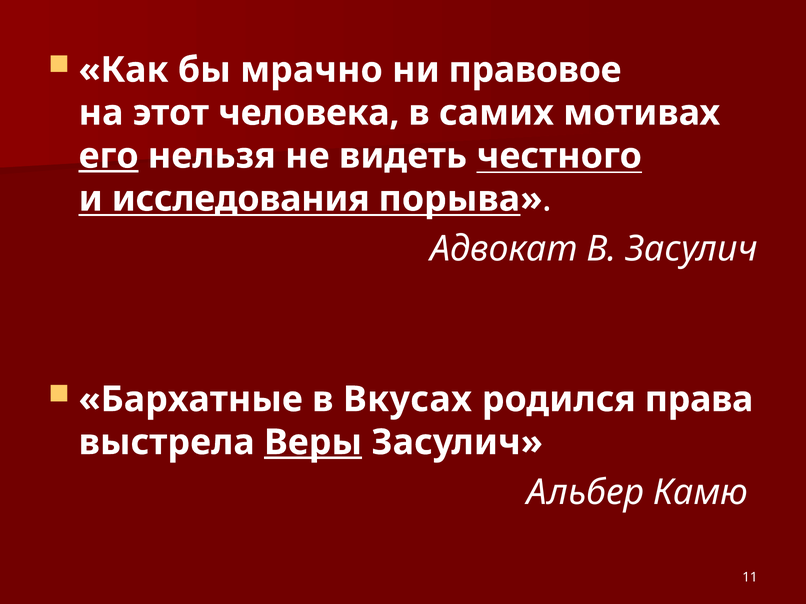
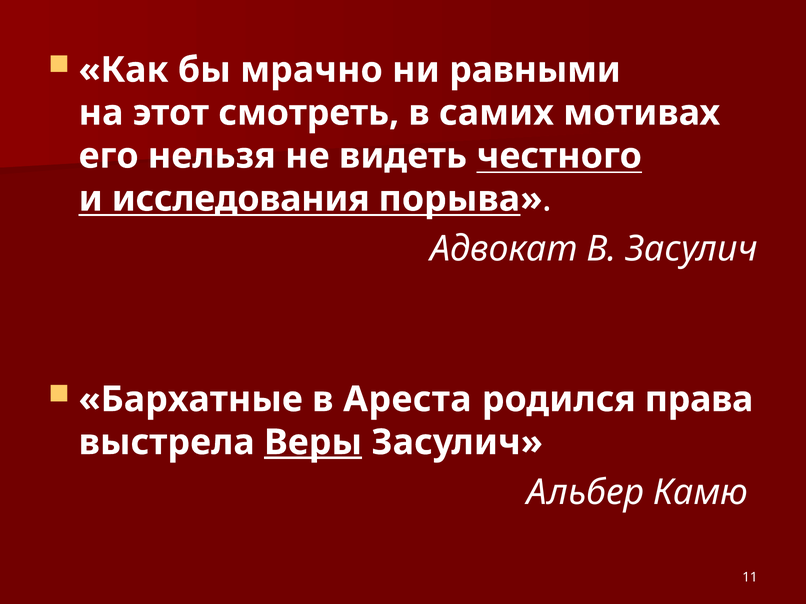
правовое: правовое -> равными
человека: человека -> смотреть
его underline: present -> none
Вкусах: Вкусах -> Ареста
